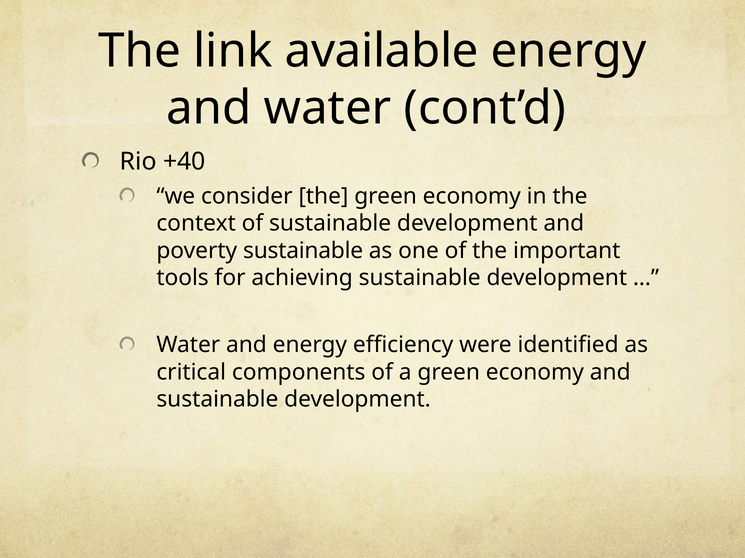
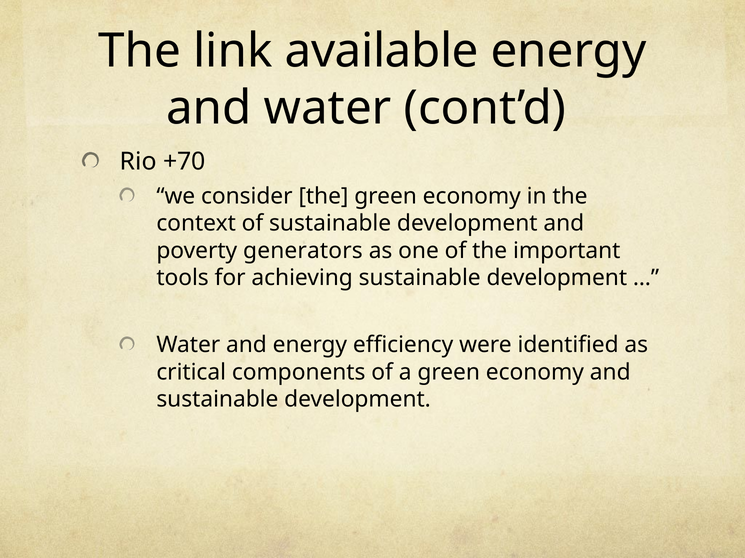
+40: +40 -> +70
poverty sustainable: sustainable -> generators
